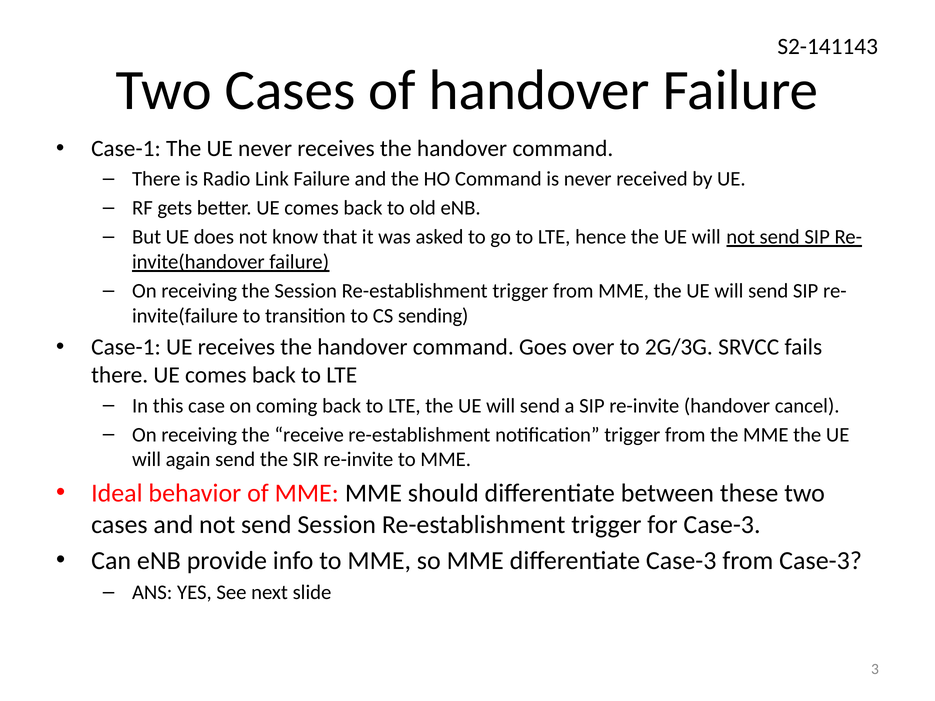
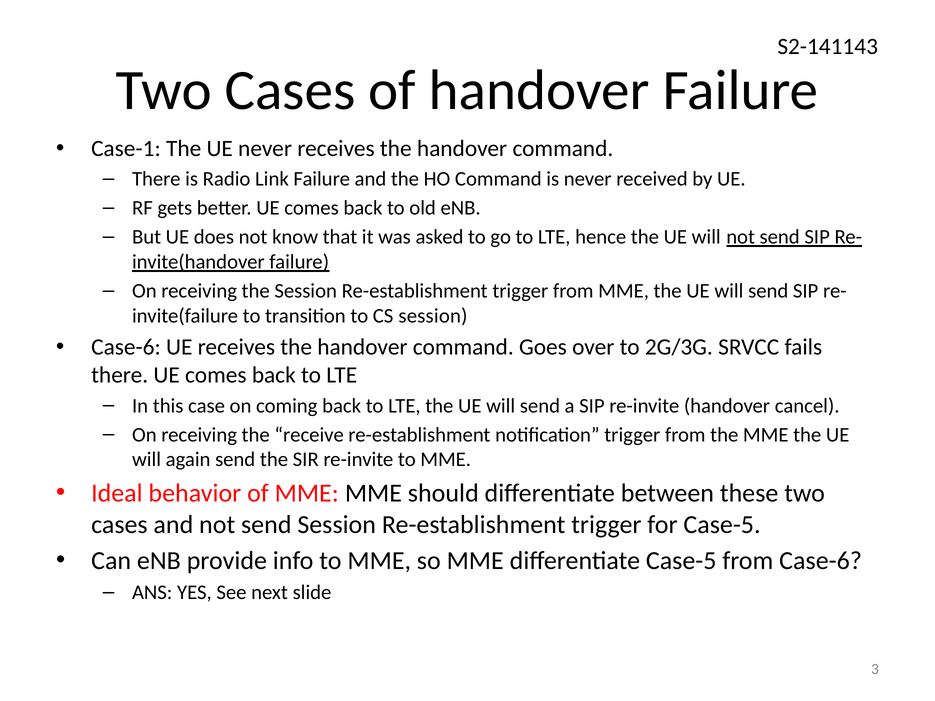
CS sending: sending -> session
Case-1 at (126, 347): Case-1 -> Case-6
for Case-3: Case-3 -> Case-5
differentiate Case-3: Case-3 -> Case-5
from Case-3: Case-3 -> Case-6
